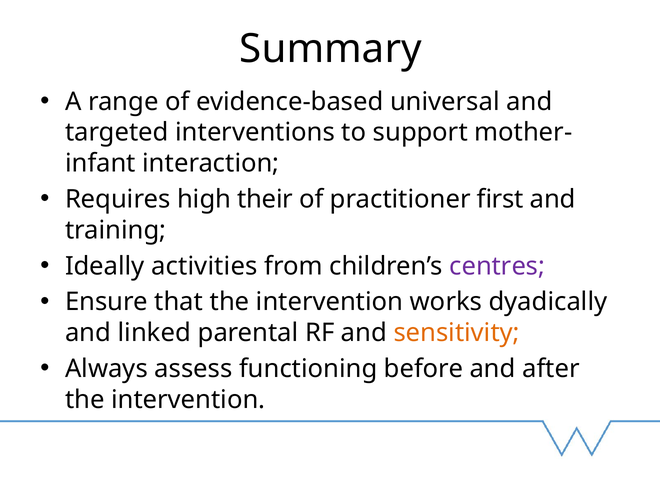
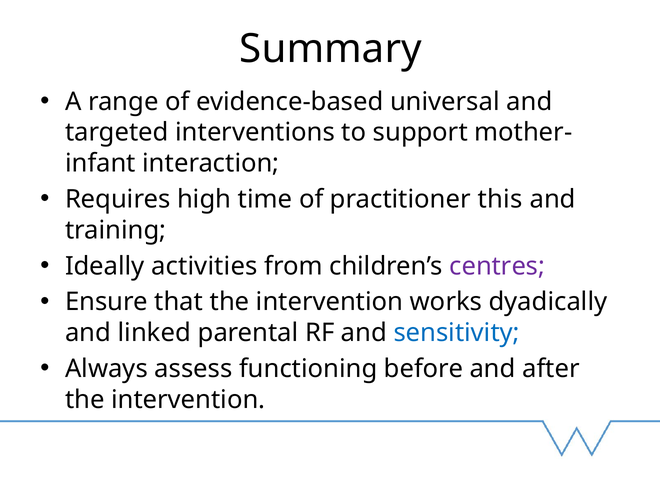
their: their -> time
first: first -> this
sensitivity colour: orange -> blue
